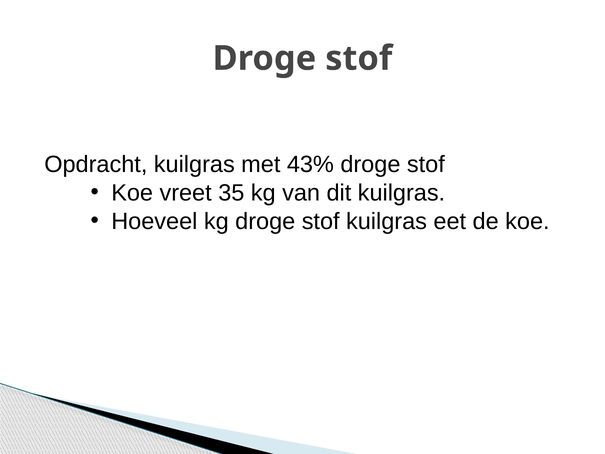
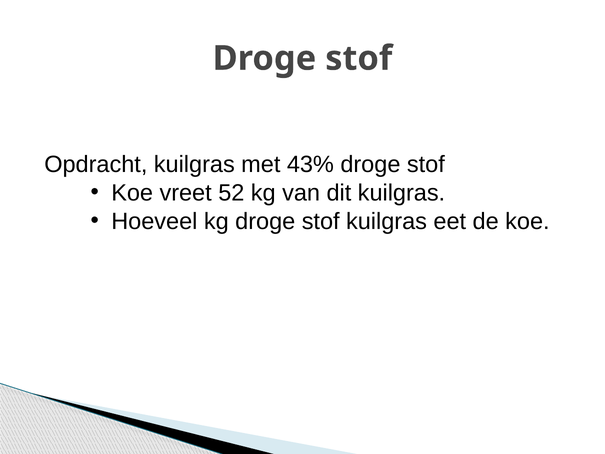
35: 35 -> 52
